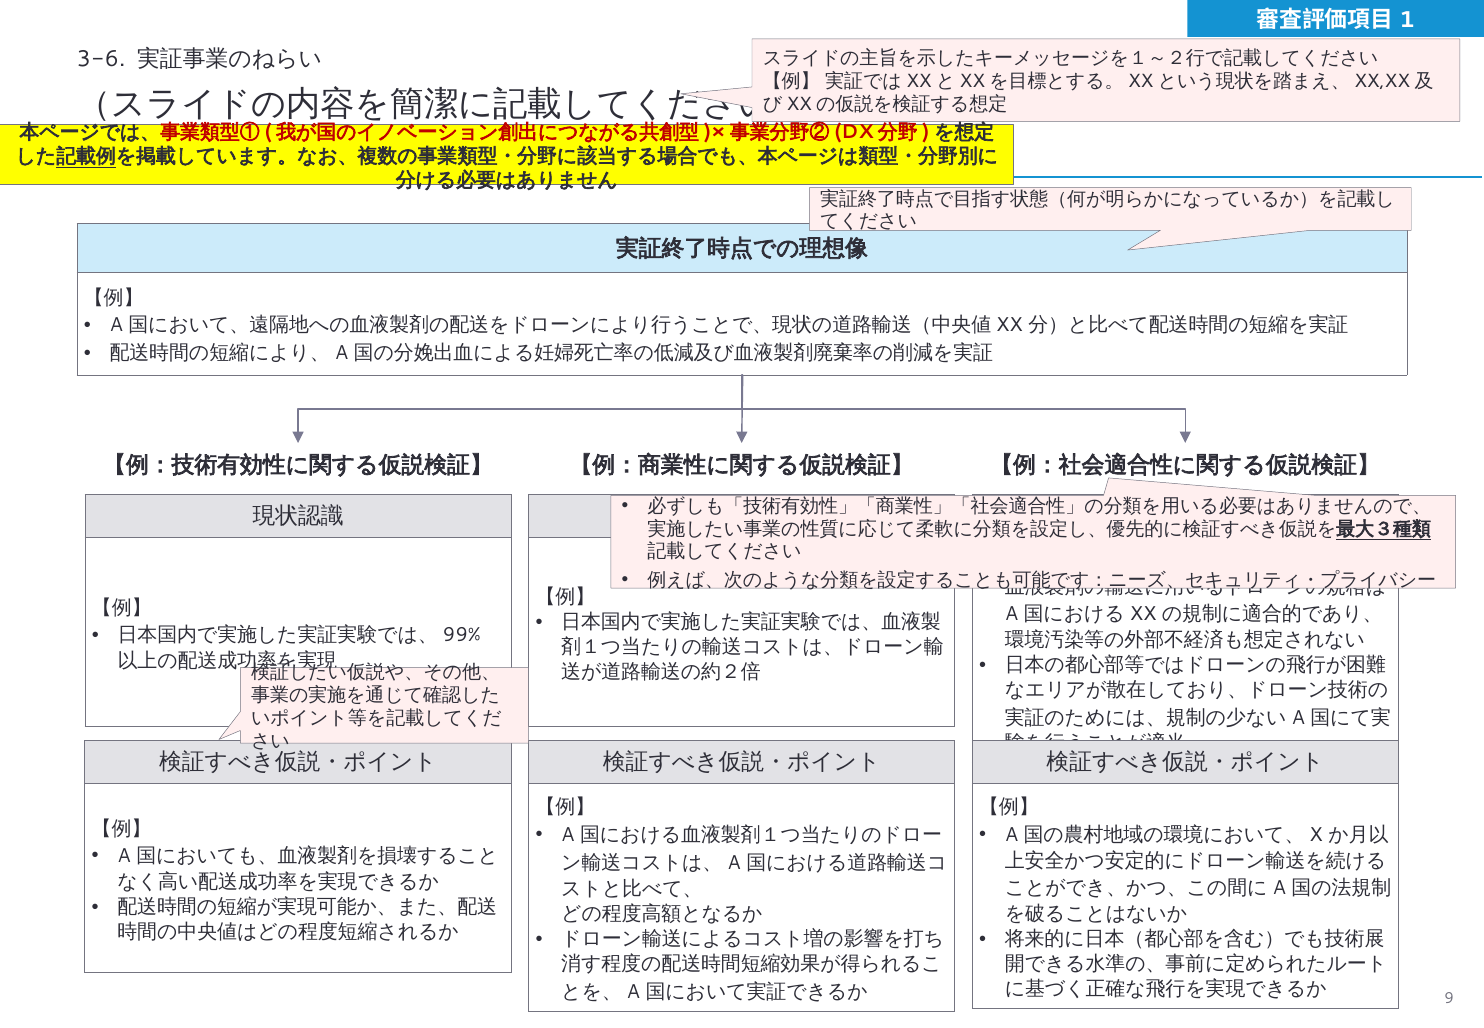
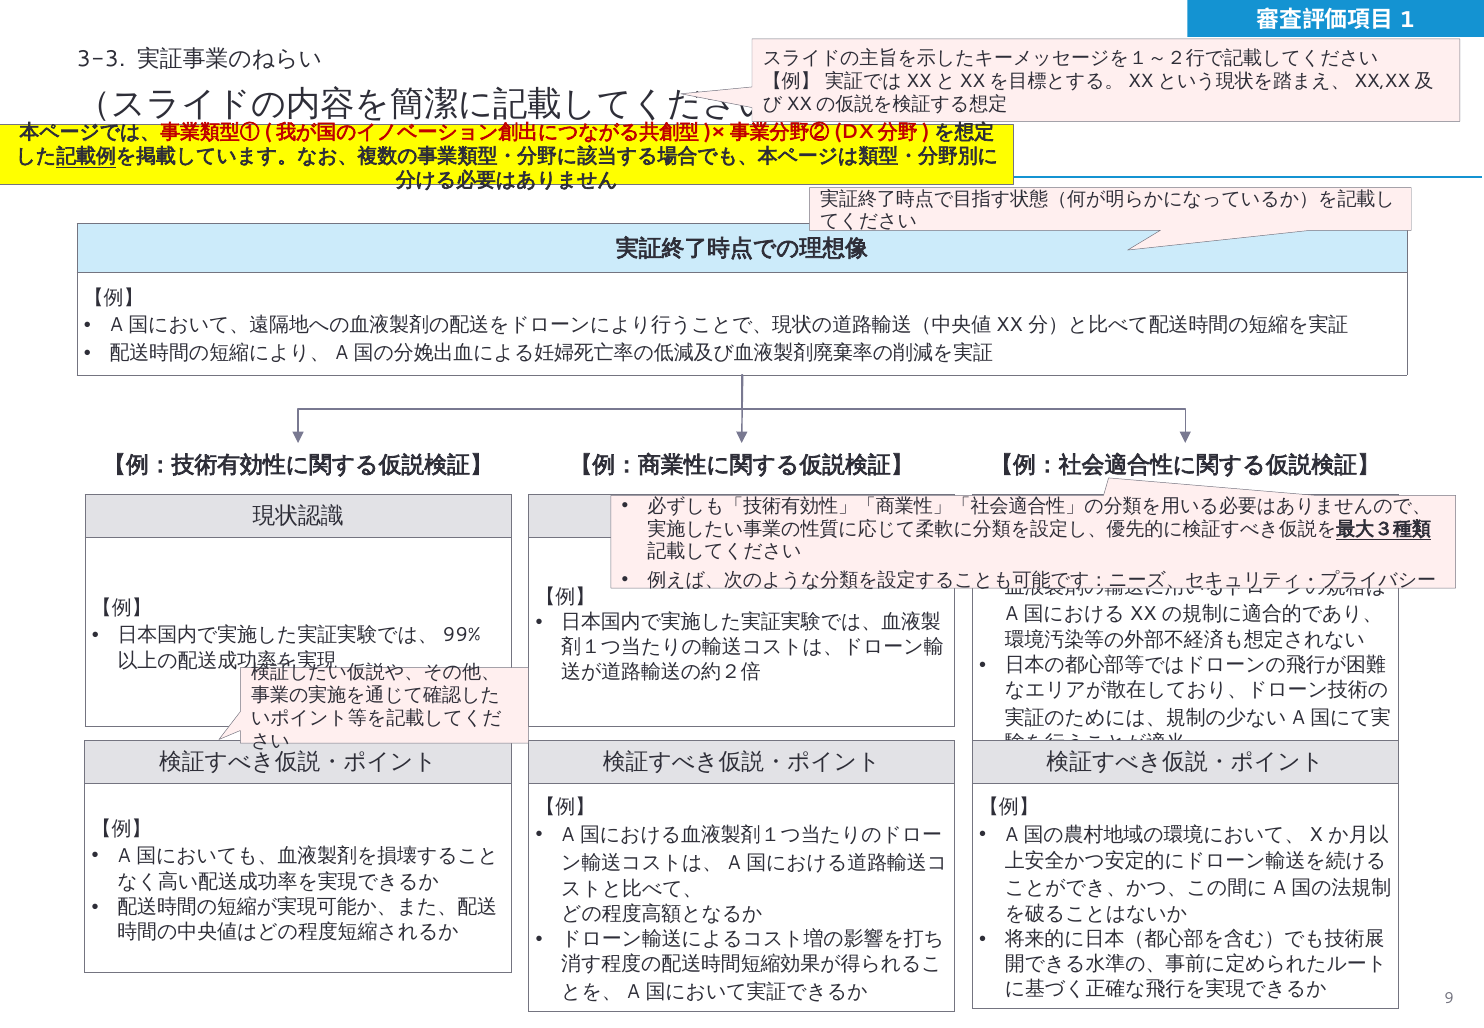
3-6: 3-6 -> 3-3
